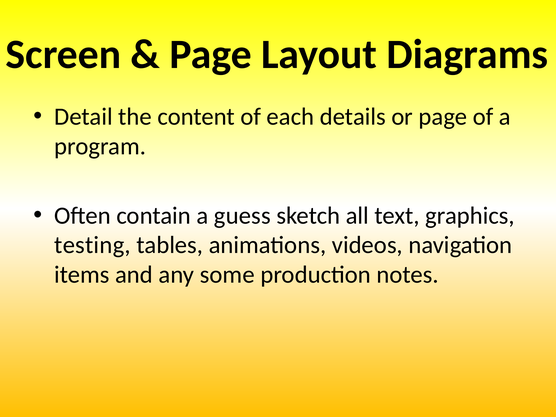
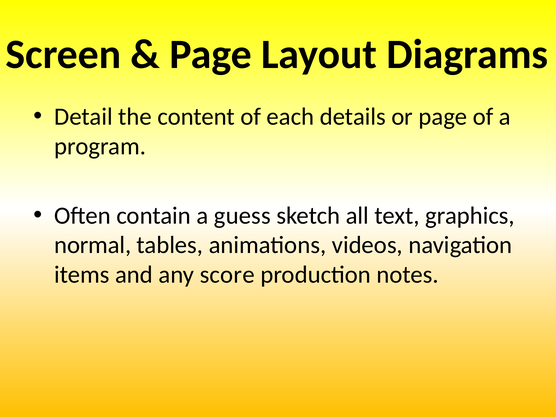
testing: testing -> normal
some: some -> score
